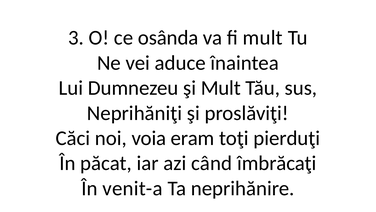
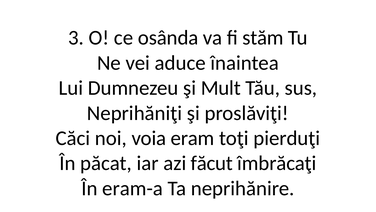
fi mult: mult -> stăm
când: când -> făcut
venit-a: venit-a -> eram-a
